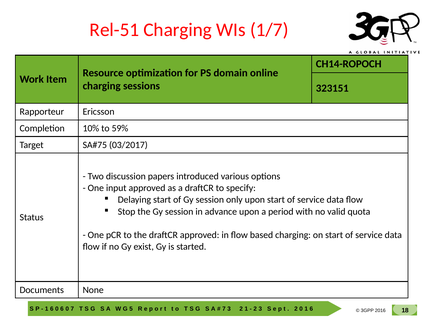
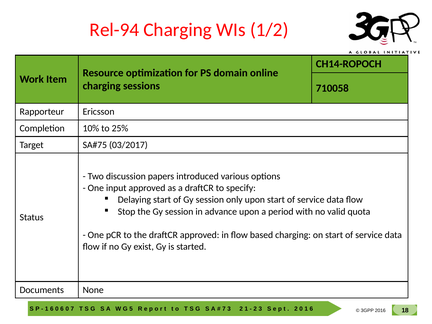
Rel-51: Rel-51 -> Rel-94
1/7: 1/7 -> 1/2
323151: 323151 -> 710058
59%: 59% -> 25%
